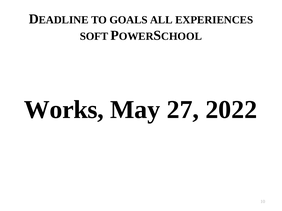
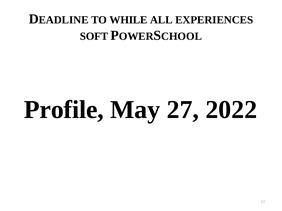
GOALS: GOALS -> WHILE
Works: Works -> Profile
